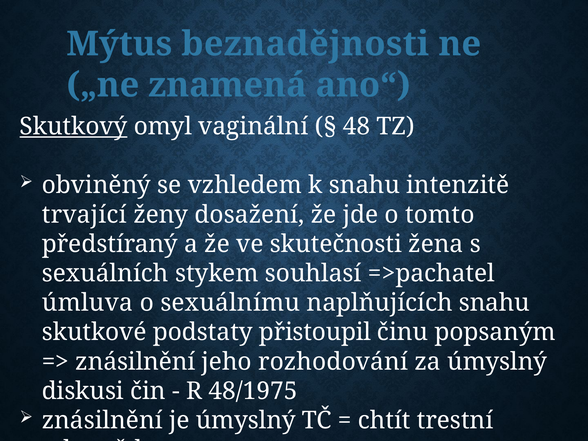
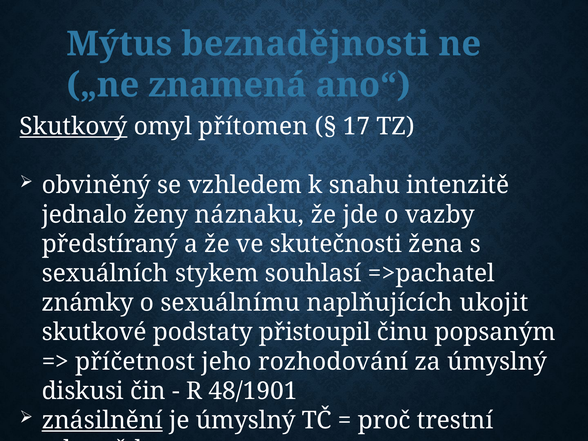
vaginální: vaginální -> přítomen
48: 48 -> 17
trvající: trvající -> jednalo
dosažení: dosažení -> náznaku
tomto: tomto -> vazby
úmluva: úmluva -> známky
naplňujících snahu: snahu -> ukojit
znásilnění at (135, 362): znásilnění -> příčetnost
48/1975: 48/1975 -> 48/1901
znásilnění at (102, 420) underline: none -> present
chtít: chtít -> proč
